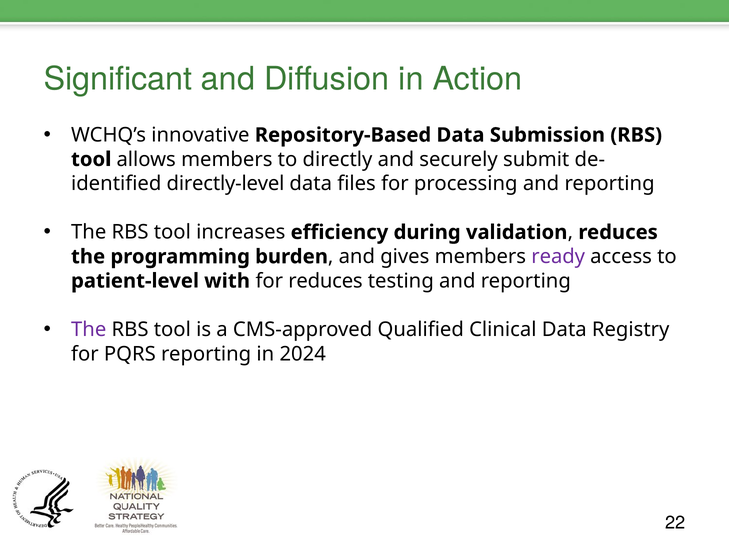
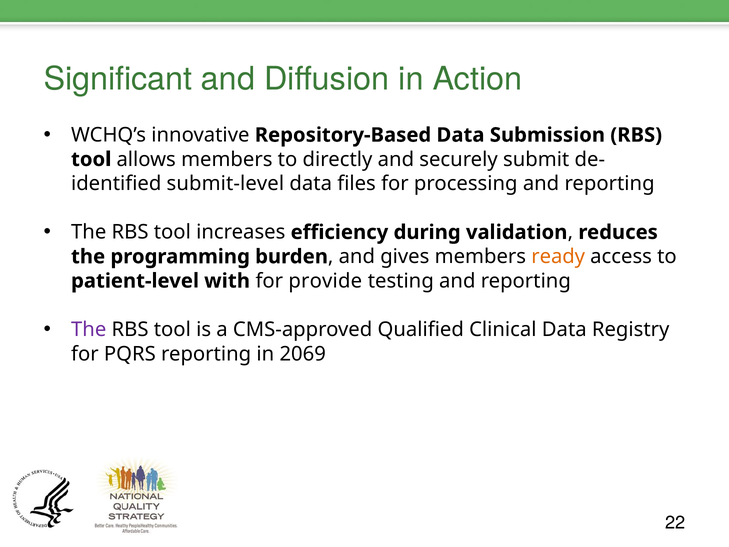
directly-level: directly-level -> submit-level
ready colour: purple -> orange
for reduces: reduces -> provide
2024: 2024 -> 2069
